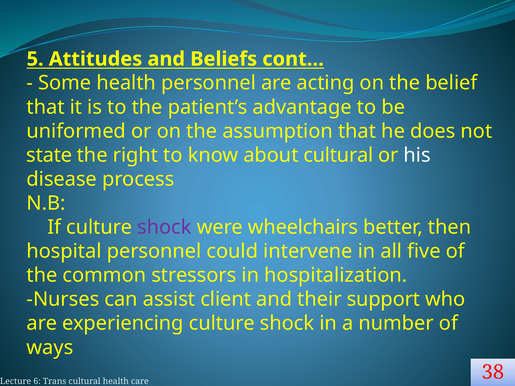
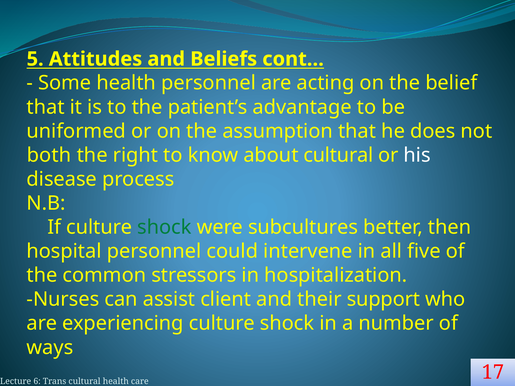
state: state -> both
shock at (164, 227) colour: purple -> green
wheelchairs: wheelchairs -> subcultures
38: 38 -> 17
